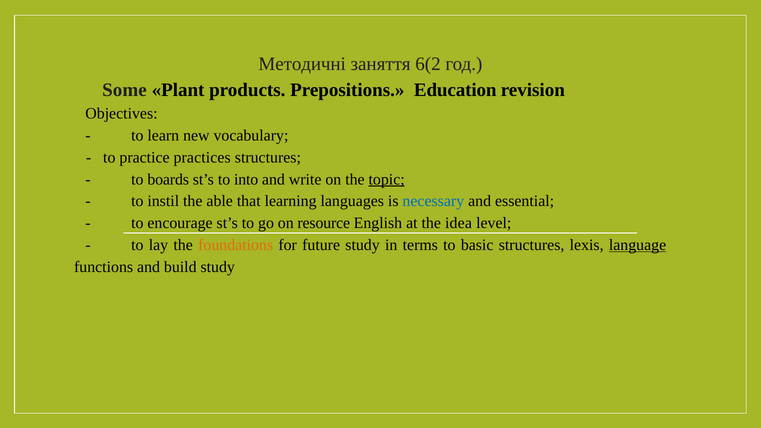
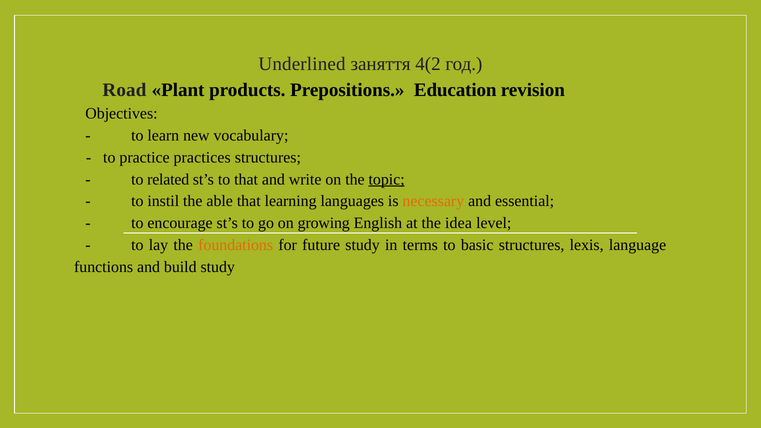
Методичні: Методичні -> Underlined
6(2: 6(2 -> 4(2
Some: Some -> Road
boards: boards -> related
to into: into -> that
necessary colour: blue -> orange
resource: resource -> growing
language underline: present -> none
